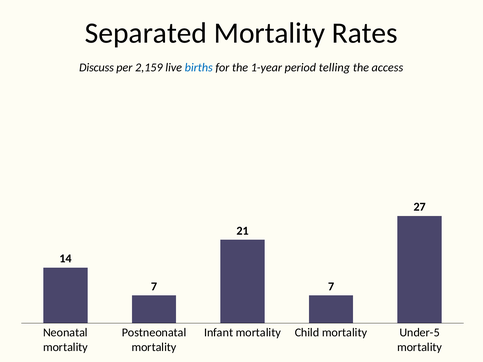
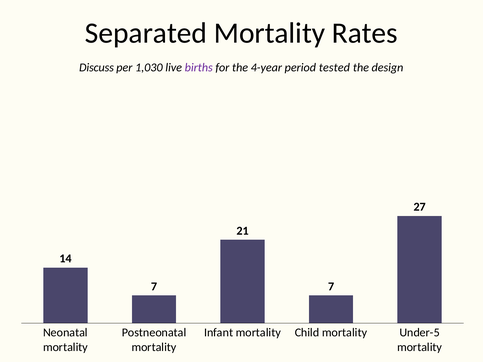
2,159: 2,159 -> 1,030
births colour: blue -> purple
1-year: 1-year -> 4-year
telling: telling -> tested
access: access -> design
